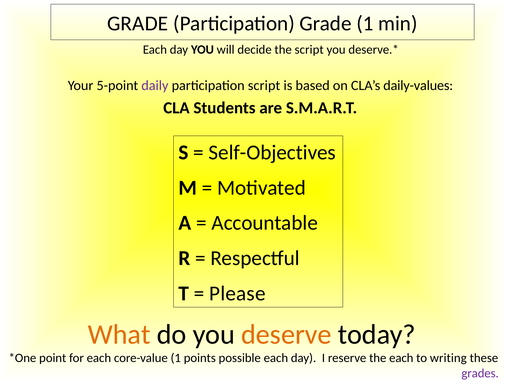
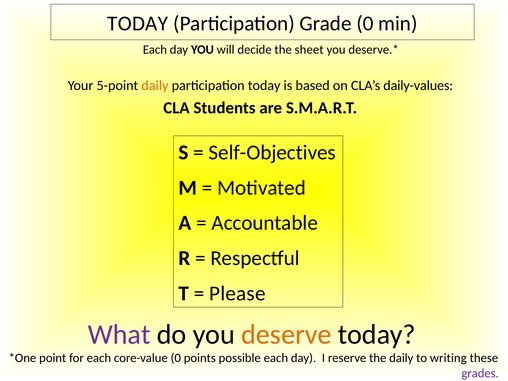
GRADE at (138, 23): GRADE -> TODAY
Grade 1: 1 -> 0
the script: script -> sheet
daily at (155, 86) colour: purple -> orange
participation script: script -> today
What colour: orange -> purple
core-value 1: 1 -> 0
the each: each -> daily
